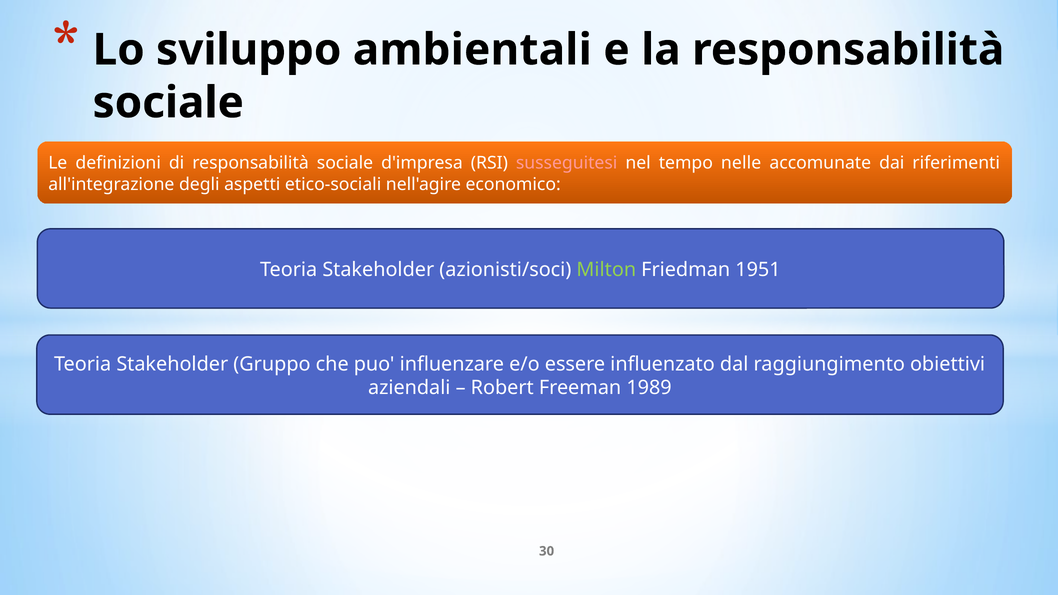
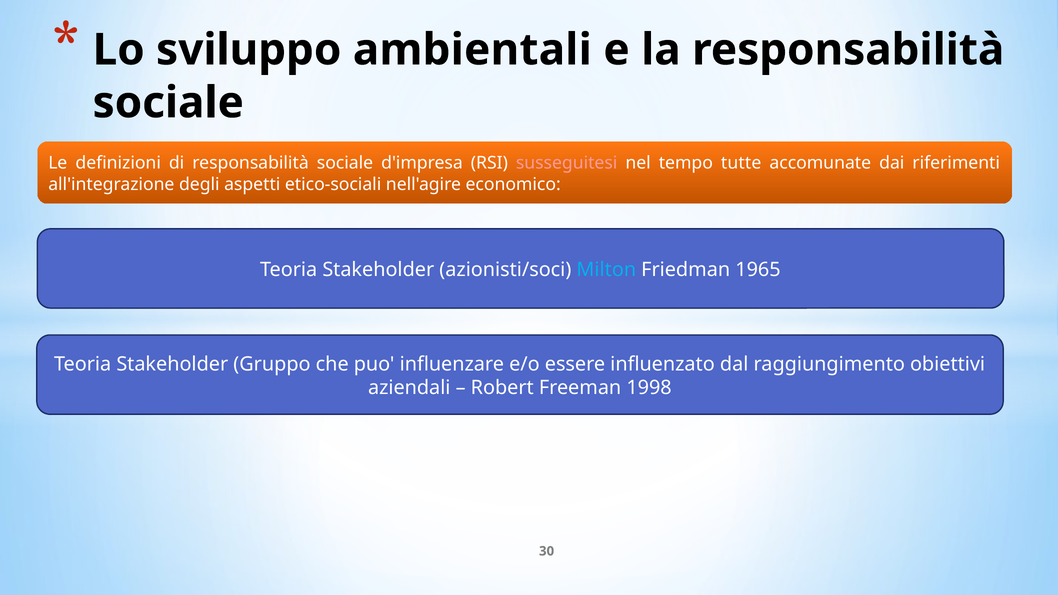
nelle: nelle -> tutte
Milton colour: light green -> light blue
1951: 1951 -> 1965
1989: 1989 -> 1998
